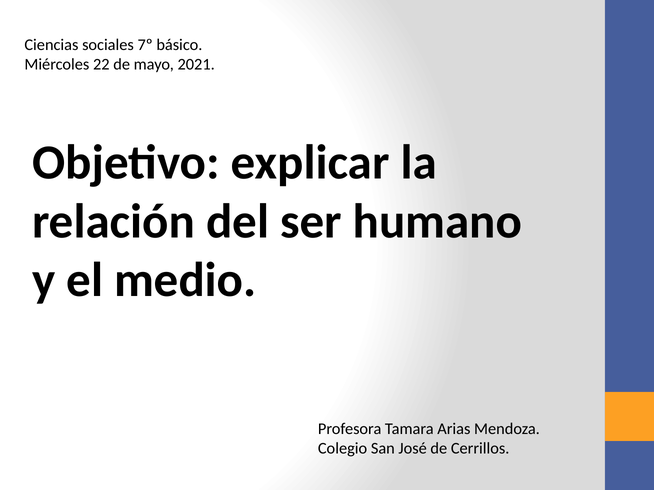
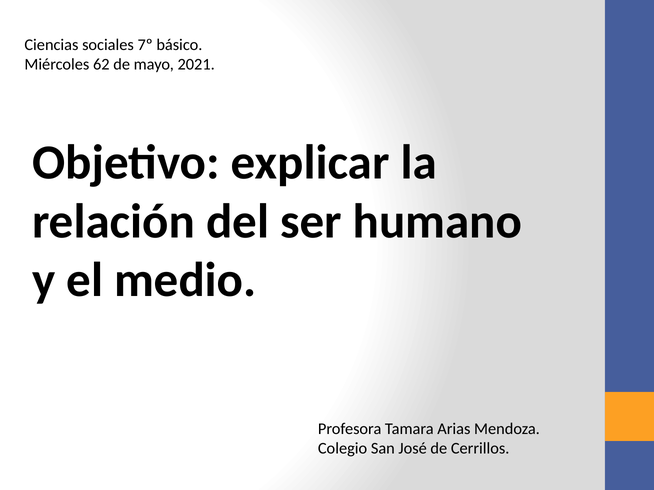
22: 22 -> 62
